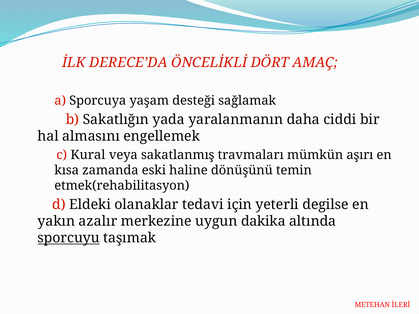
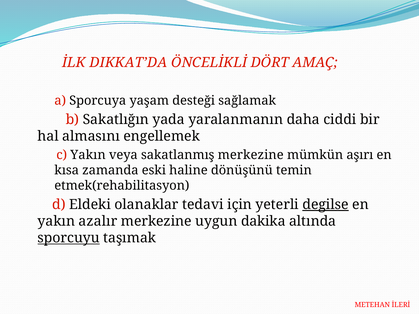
DERECE’DA: DERECE’DA -> DIKKAT’DA
c Kural: Kural -> Yakın
sakatlanmış travmaları: travmaları -> merkezine
degilse underline: none -> present
